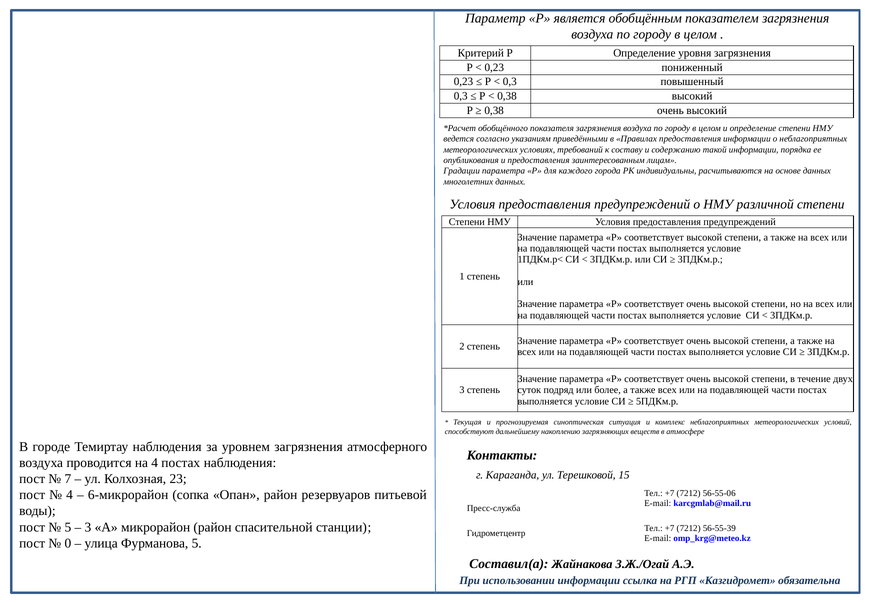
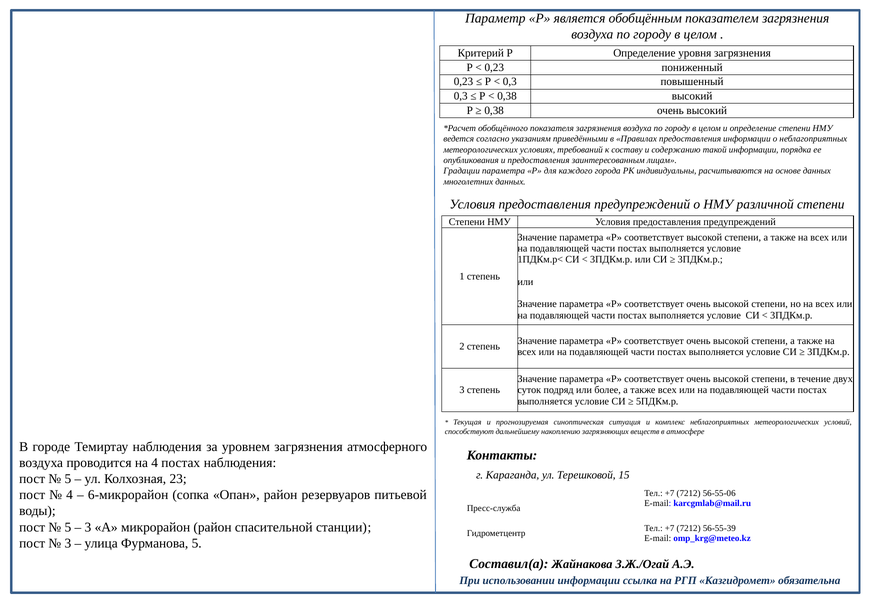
7 at (68, 479): 7 -> 5
0 at (68, 543): 0 -> 3
